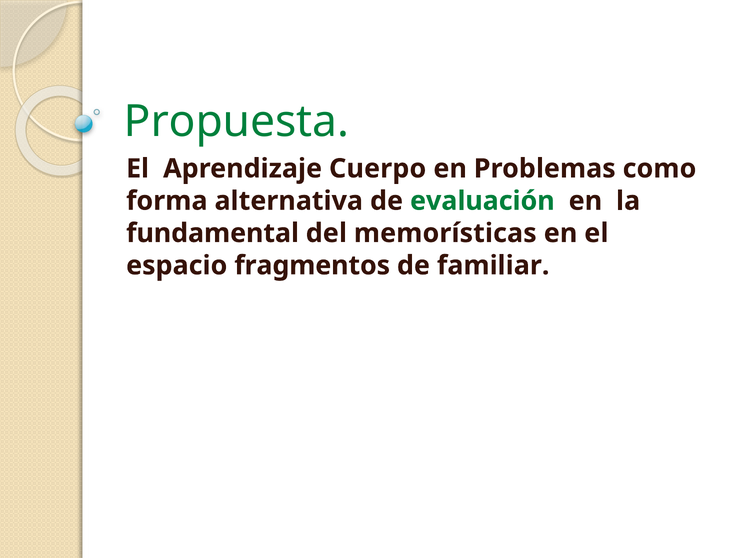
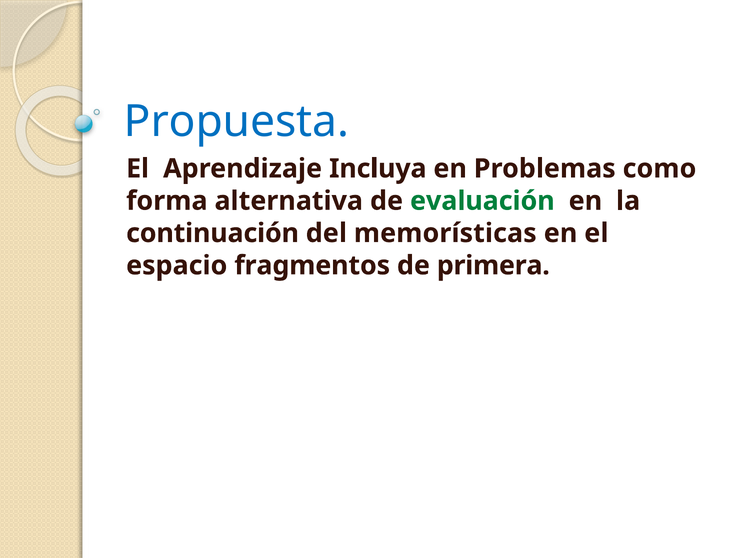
Propuesta colour: green -> blue
Cuerpo: Cuerpo -> Incluya
fundamental: fundamental -> continuación
familiar: familiar -> primera
